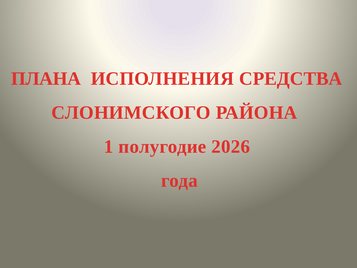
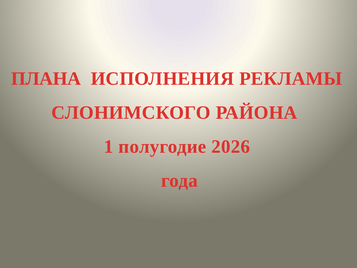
СРЕДСТВА: СРЕДСТВА -> РЕКЛАМЫ
